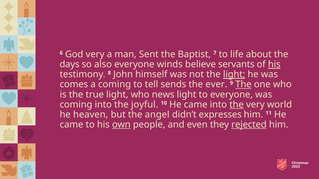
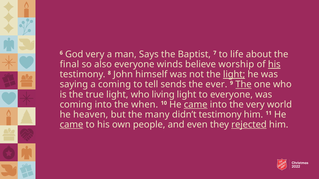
Sent: Sent -> Says
days: days -> final
servants: servants -> worship
comes: comes -> saying
news: news -> living
joyful: joyful -> when
came at (196, 105) underline: none -> present
the at (237, 105) underline: present -> none
angel: angel -> many
didn’t expresses: expresses -> testimony
came at (71, 125) underline: none -> present
own underline: present -> none
